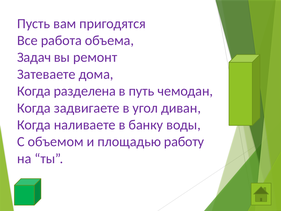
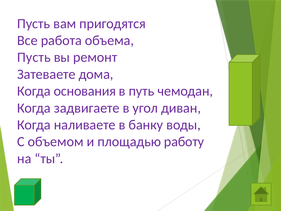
Задач at (34, 57): Задач -> Пусть
разделена: разделена -> основания
